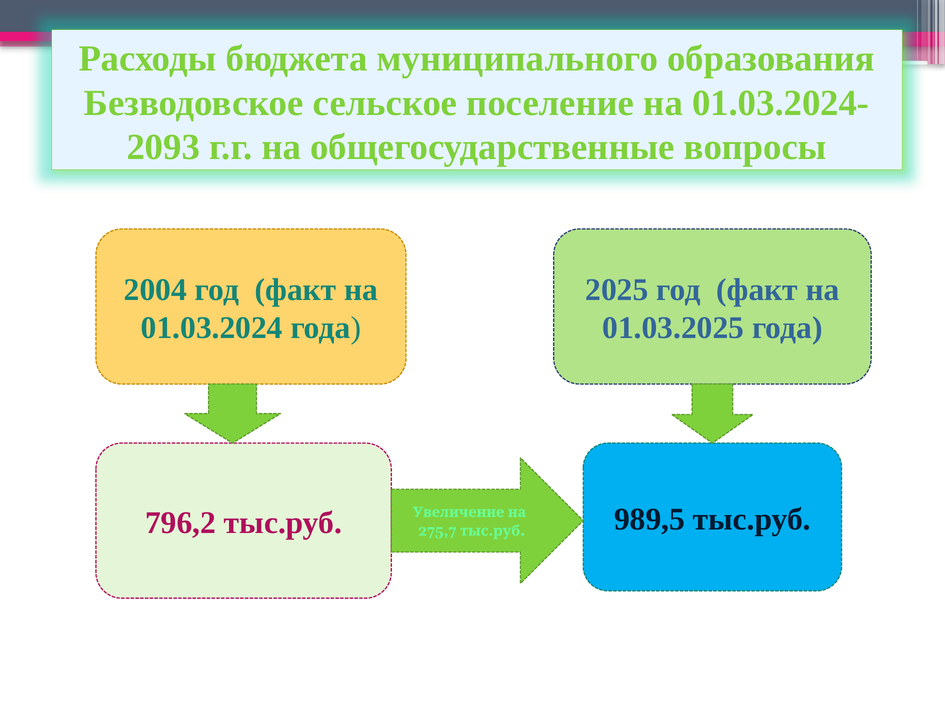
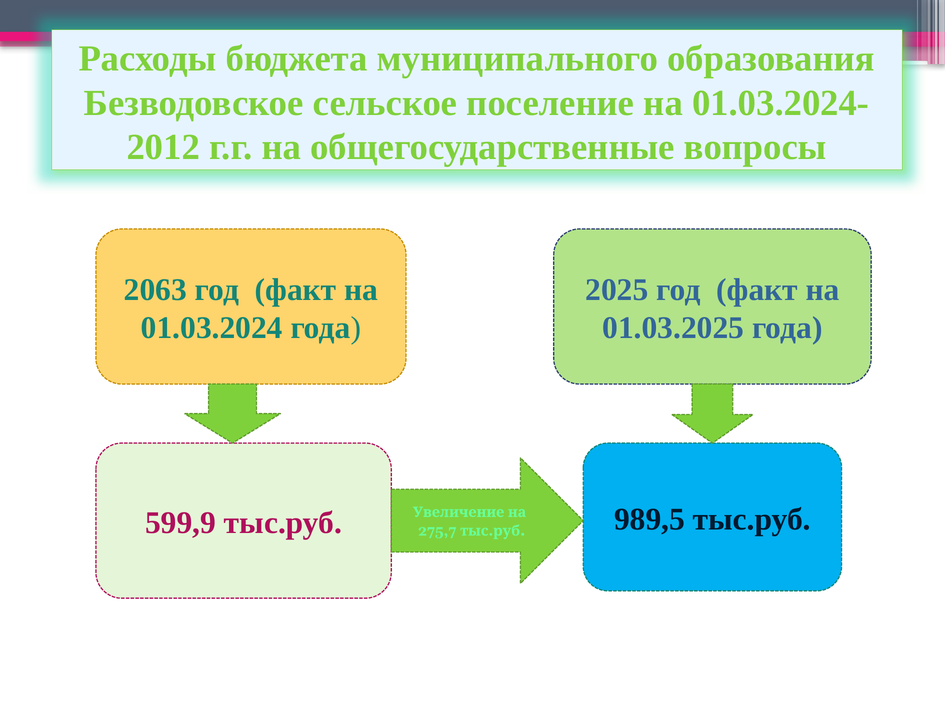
2093: 2093 -> 2012
2004: 2004 -> 2063
796,2: 796,2 -> 599,9
